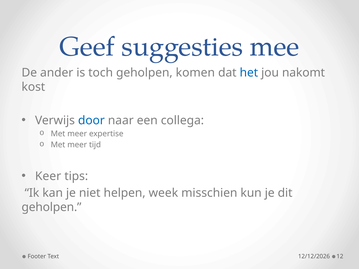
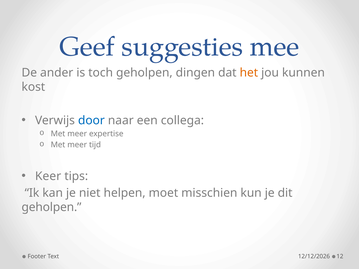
komen: komen -> dingen
het colour: blue -> orange
nakomt: nakomt -> kunnen
week: week -> moet
